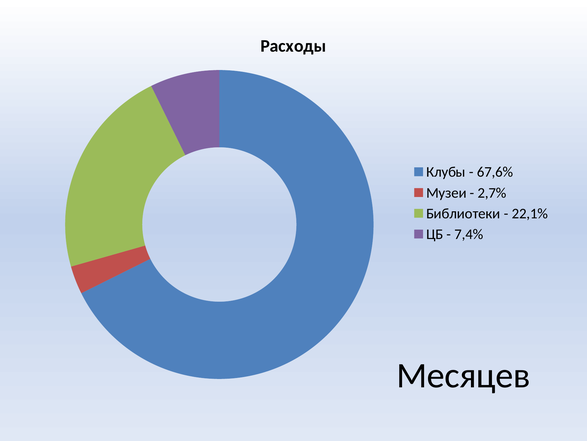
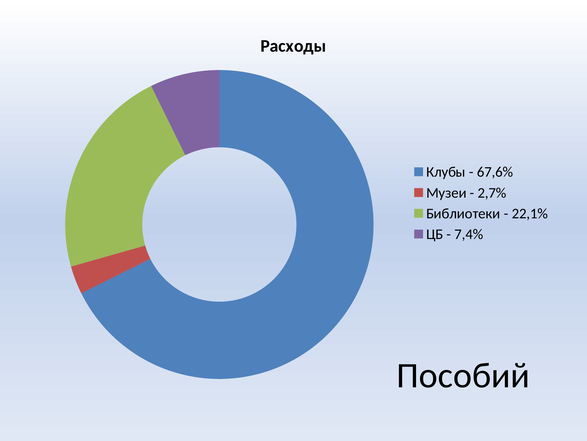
Месяцев: Месяцев -> Пособий
